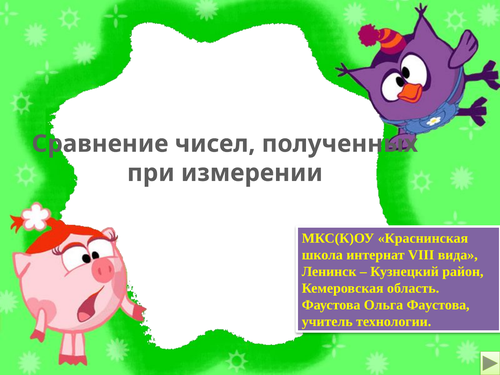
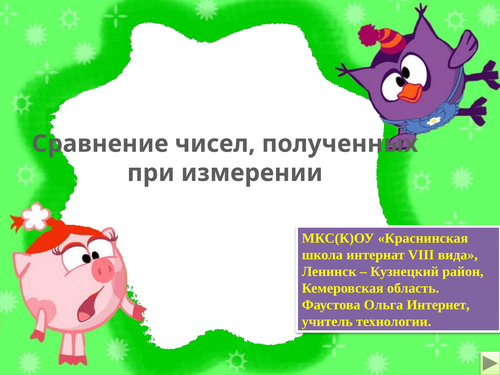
Ольга Фаустова: Фаустова -> Интернет
